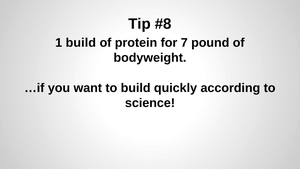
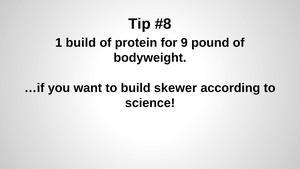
7: 7 -> 9
quickly: quickly -> skewer
